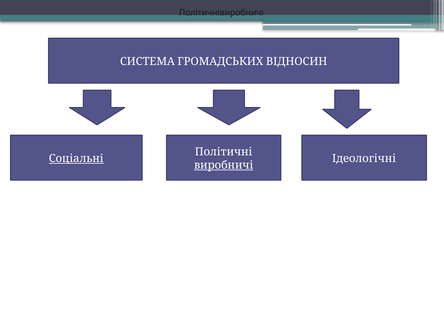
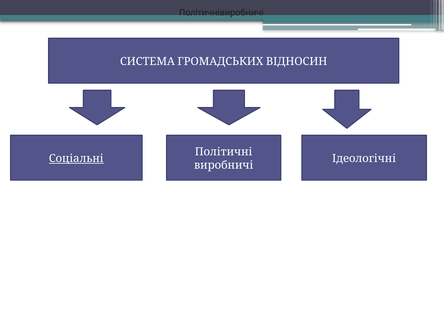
виробничі underline: present -> none
